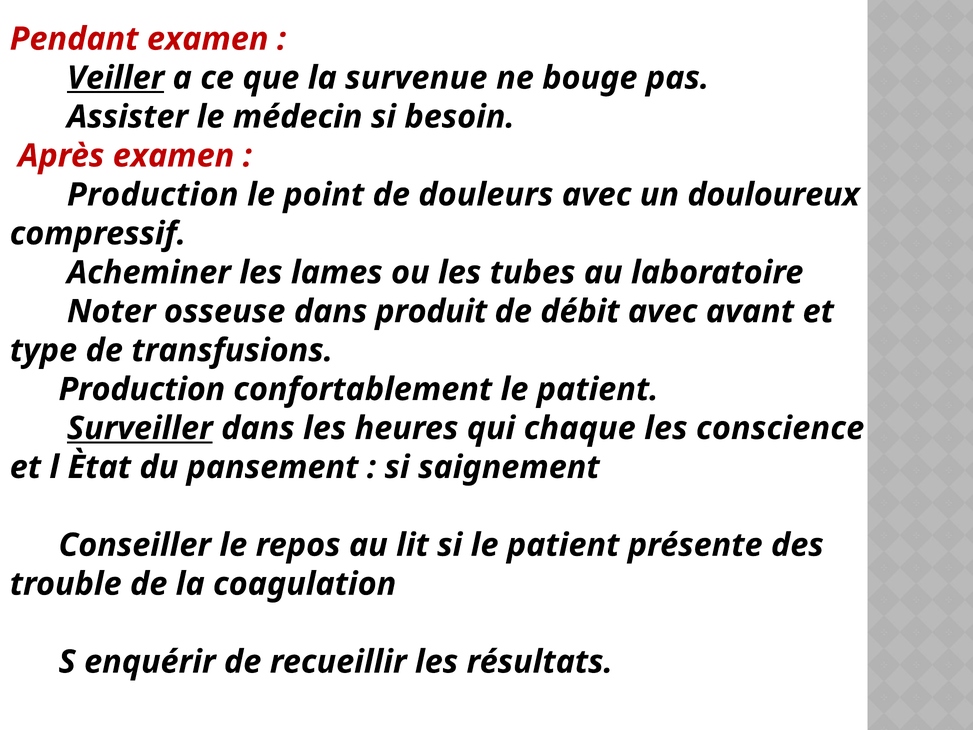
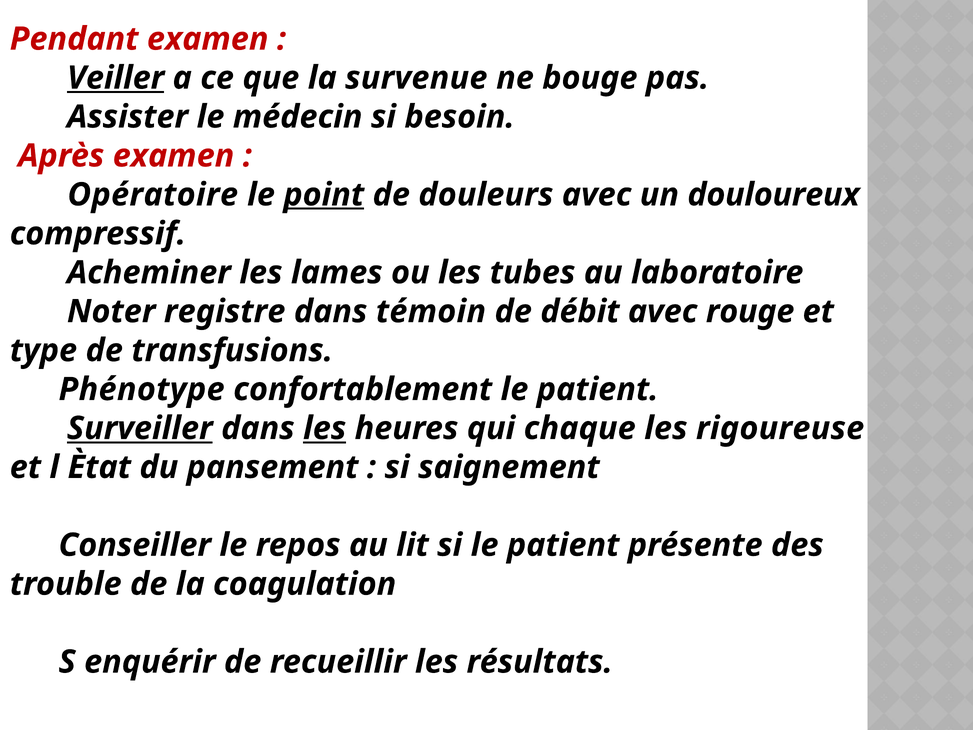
Production at (153, 195): Production -> Opératoire
point underline: none -> present
osseuse: osseuse -> registre
produit: produit -> témoin
avant: avant -> rouge
Production at (142, 389): Production -> Phénotype
les at (325, 428) underline: none -> present
conscience: conscience -> rigoureuse
